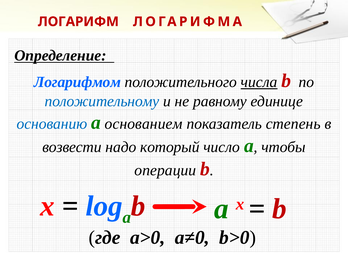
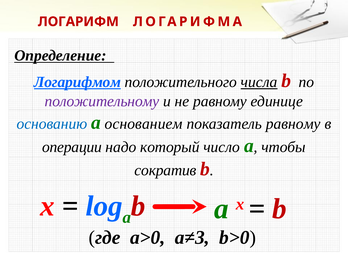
Логарифмом underline: none -> present
положительному colour: blue -> purple
показатель степень: степень -> равному
возвести: возвести -> операции
операции: операции -> сократив
a≠0: a≠0 -> a≠3
